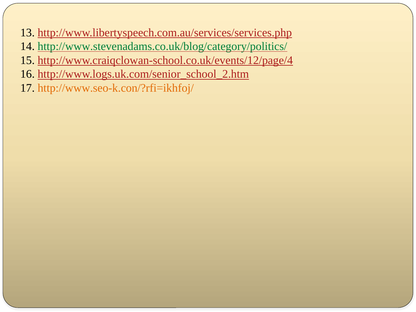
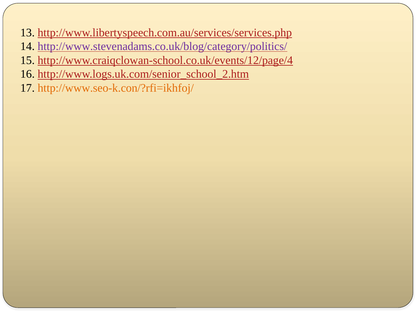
http://www.stevenadams.co.uk/blog/category/politics/ colour: green -> purple
